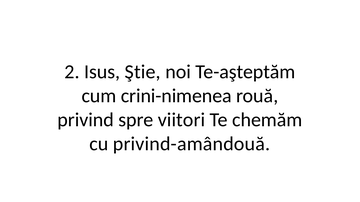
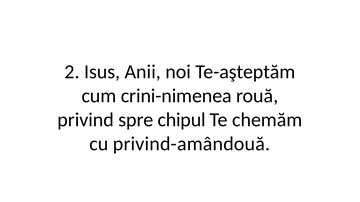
Ştie: Ştie -> Anii
viitori: viitori -> chipul
